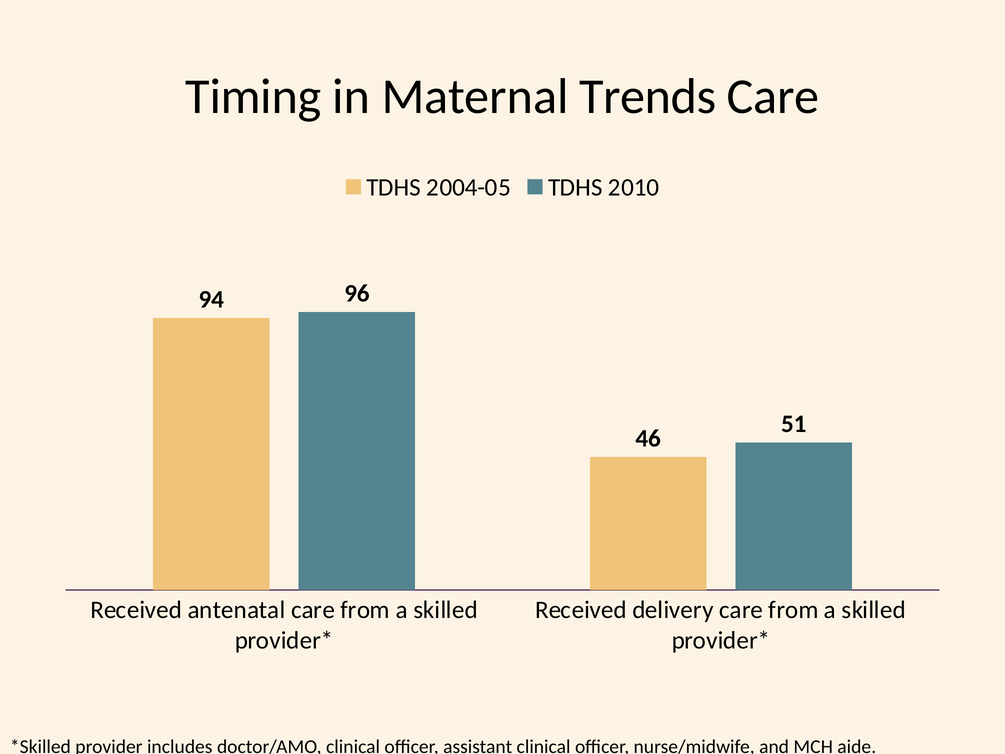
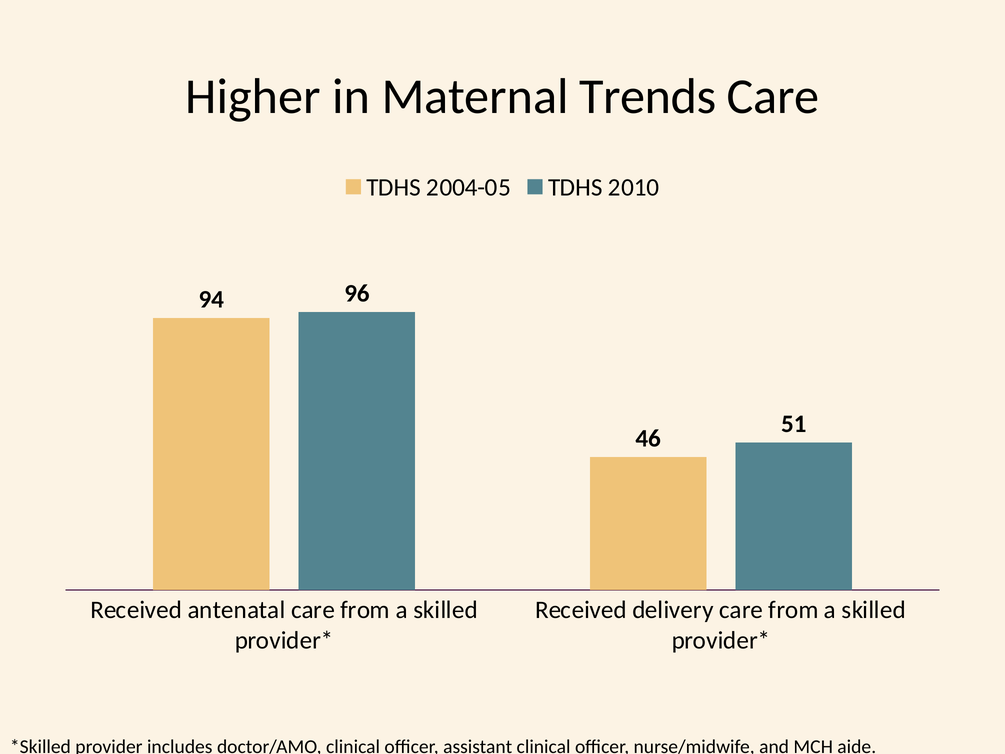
Timing: Timing -> Higher
